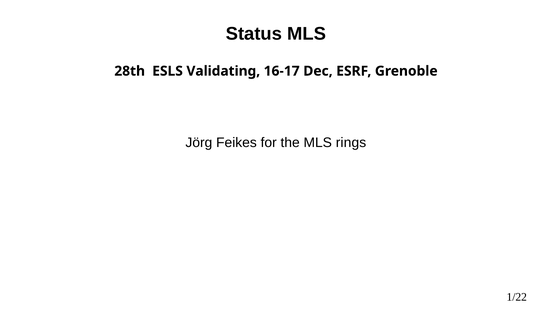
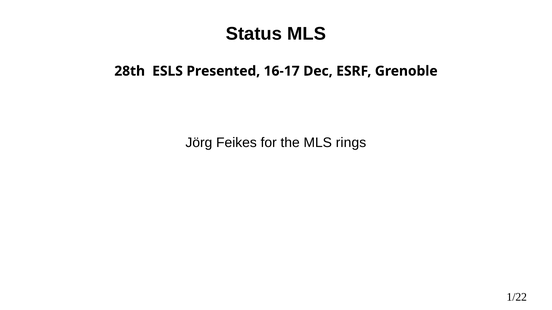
Validating: Validating -> Presented
